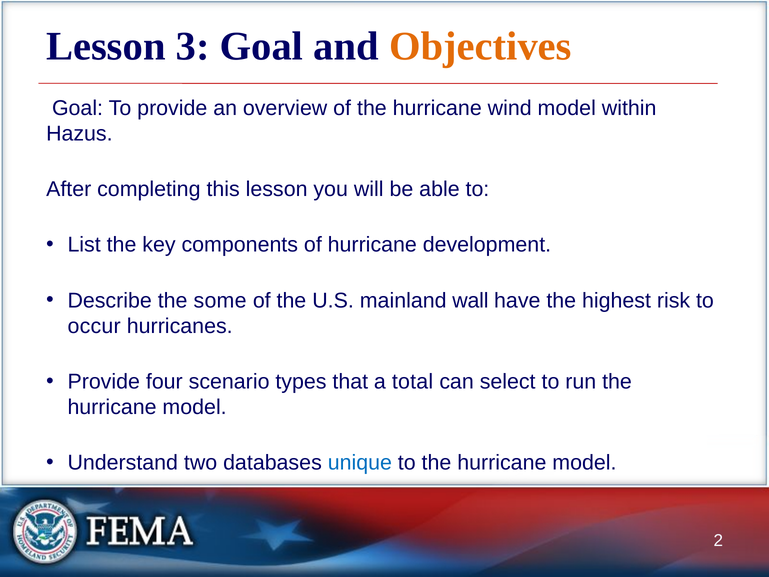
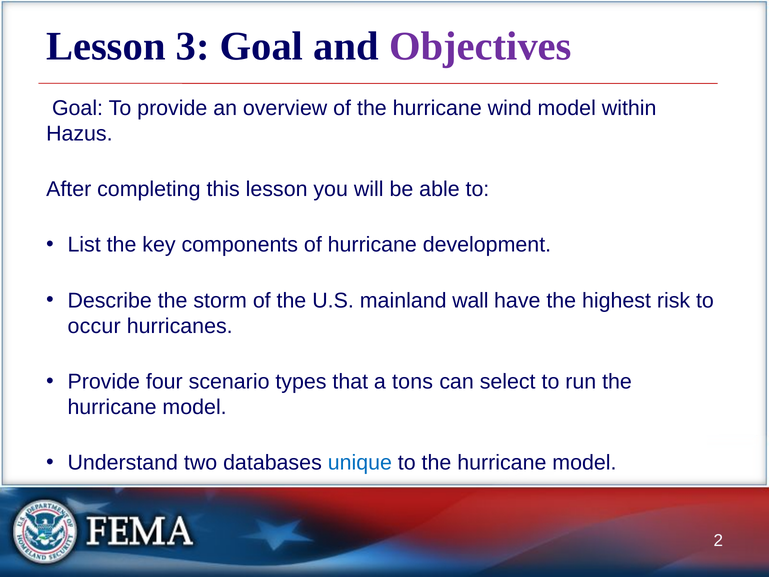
Objectives colour: orange -> purple
some: some -> storm
total: total -> tons
